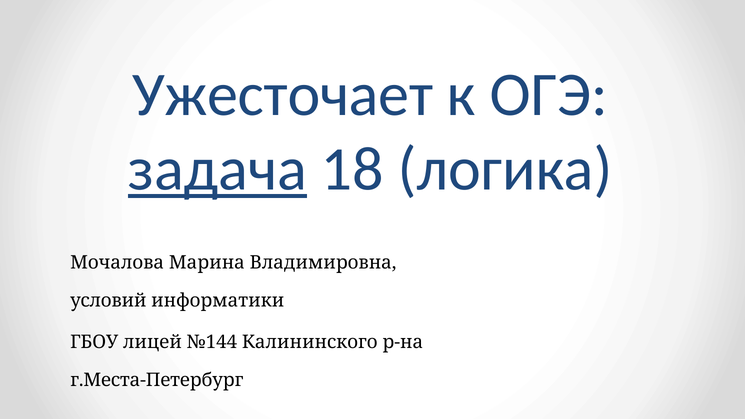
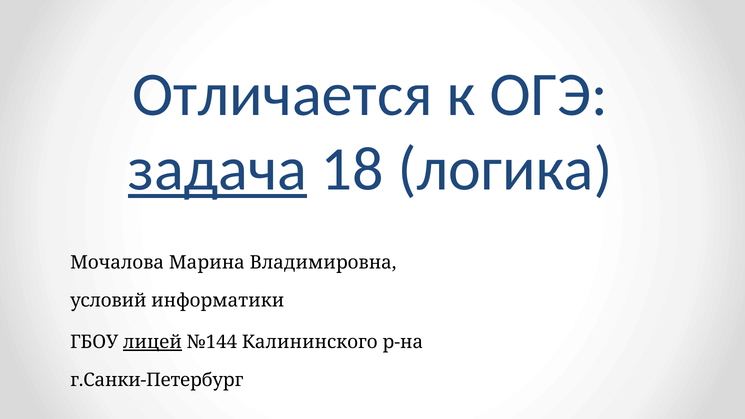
Ужесточает: Ужесточает -> Отличается
лицей underline: none -> present
г.Места-Петербург: г.Места-Петербург -> г.Санки-Петербург
